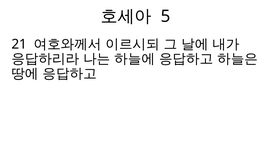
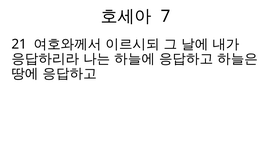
5: 5 -> 7
